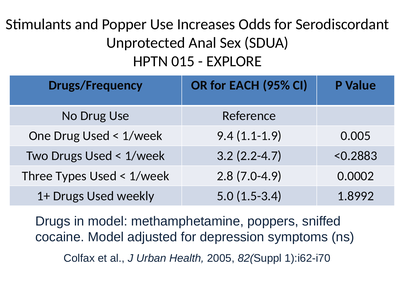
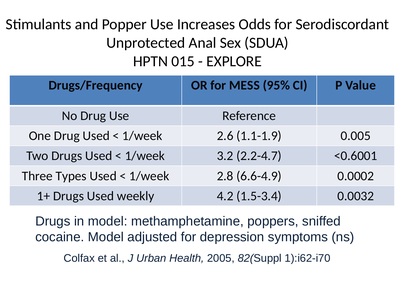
EACH: EACH -> MESS
9.4: 9.4 -> 2.6
<0.2883: <0.2883 -> <0.6001
7.0-4.9: 7.0-4.9 -> 6.6-4.9
5.0: 5.0 -> 4.2
1.8992: 1.8992 -> 0.0032
